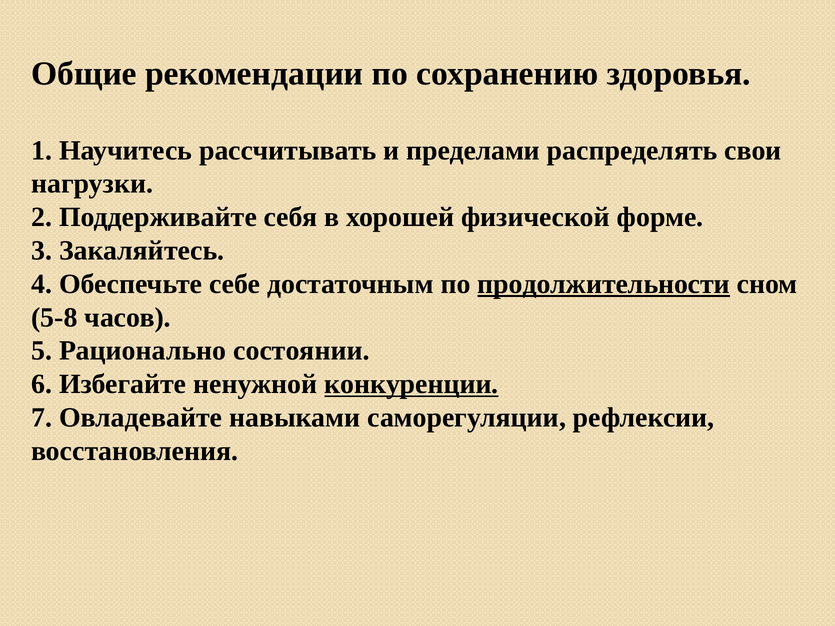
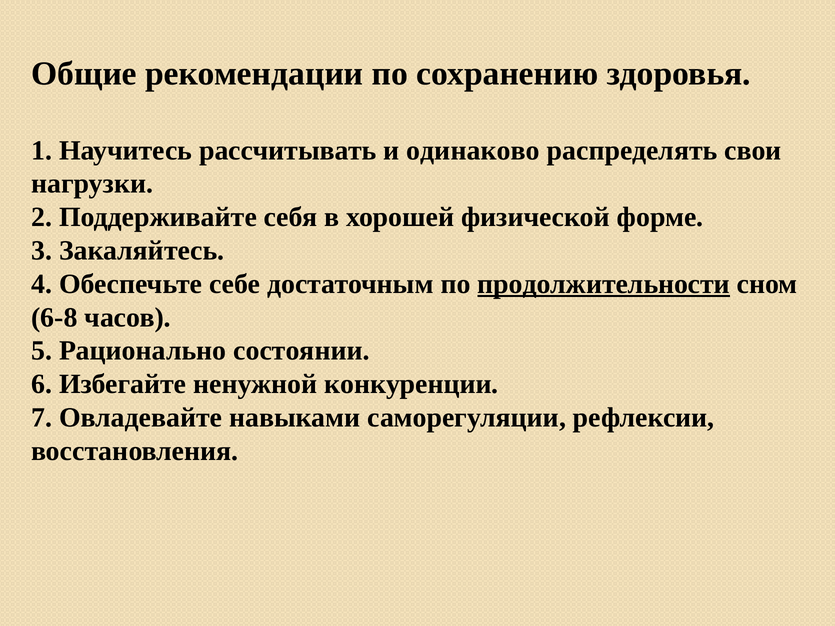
пределами: пределами -> одинаково
5-8: 5-8 -> 6-8
конкуренции underline: present -> none
